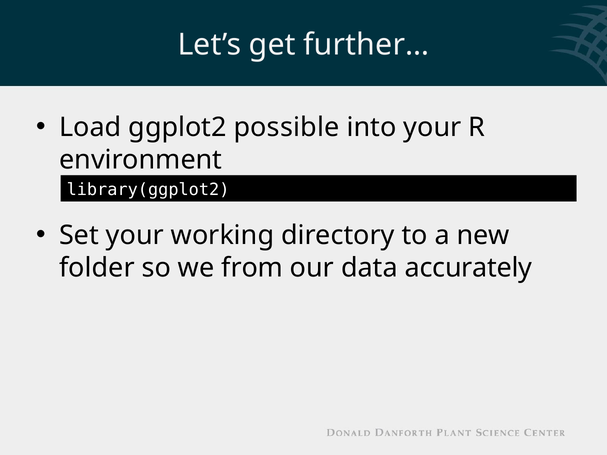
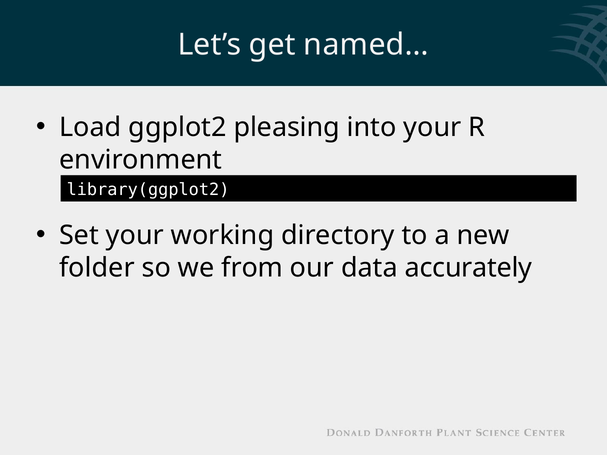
further…: further… -> named…
possible: possible -> pleasing
